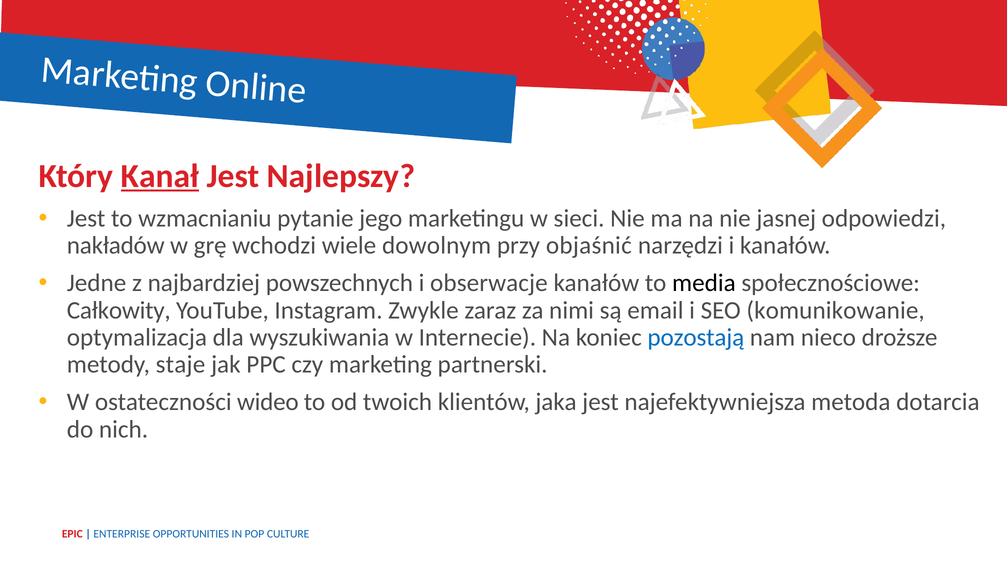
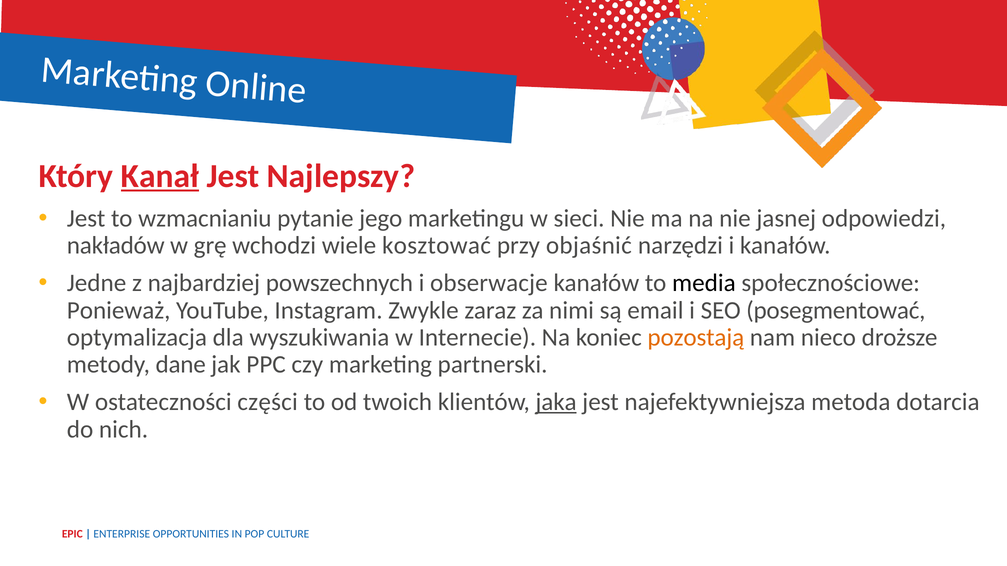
dowolnym: dowolnym -> kosztować
Całkowity: Całkowity -> Ponieważ
komunikowanie: komunikowanie -> posegmentować
pozostają colour: blue -> orange
staje: staje -> dane
wideo: wideo -> części
jaka underline: none -> present
